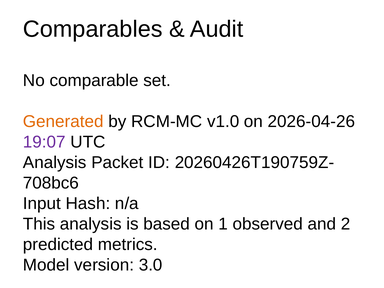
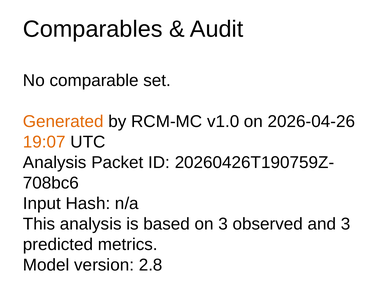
19:07 colour: purple -> orange
on 1: 1 -> 3
and 2: 2 -> 3
3.0: 3.0 -> 2.8
